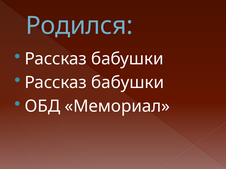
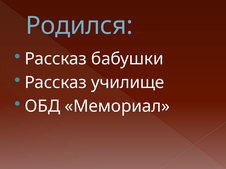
бабушки at (128, 83): бабушки -> училище
